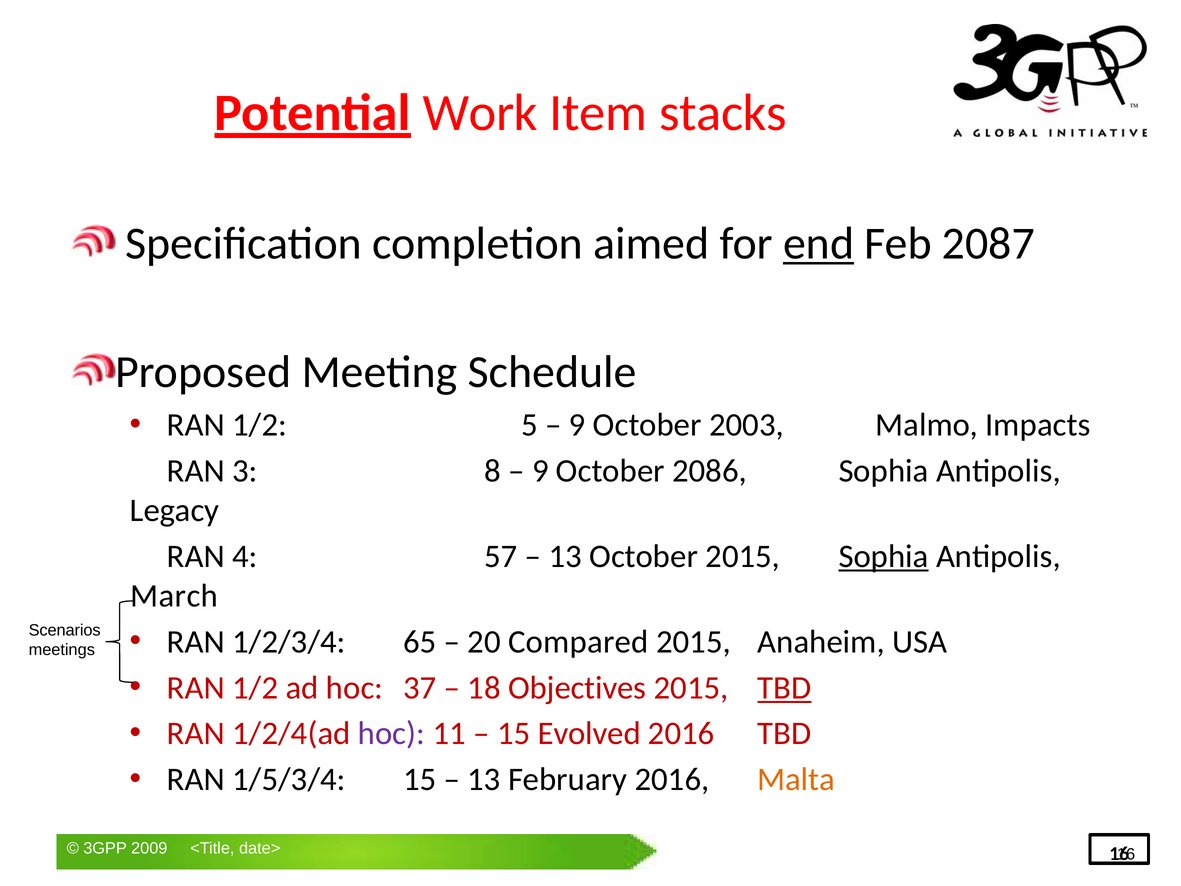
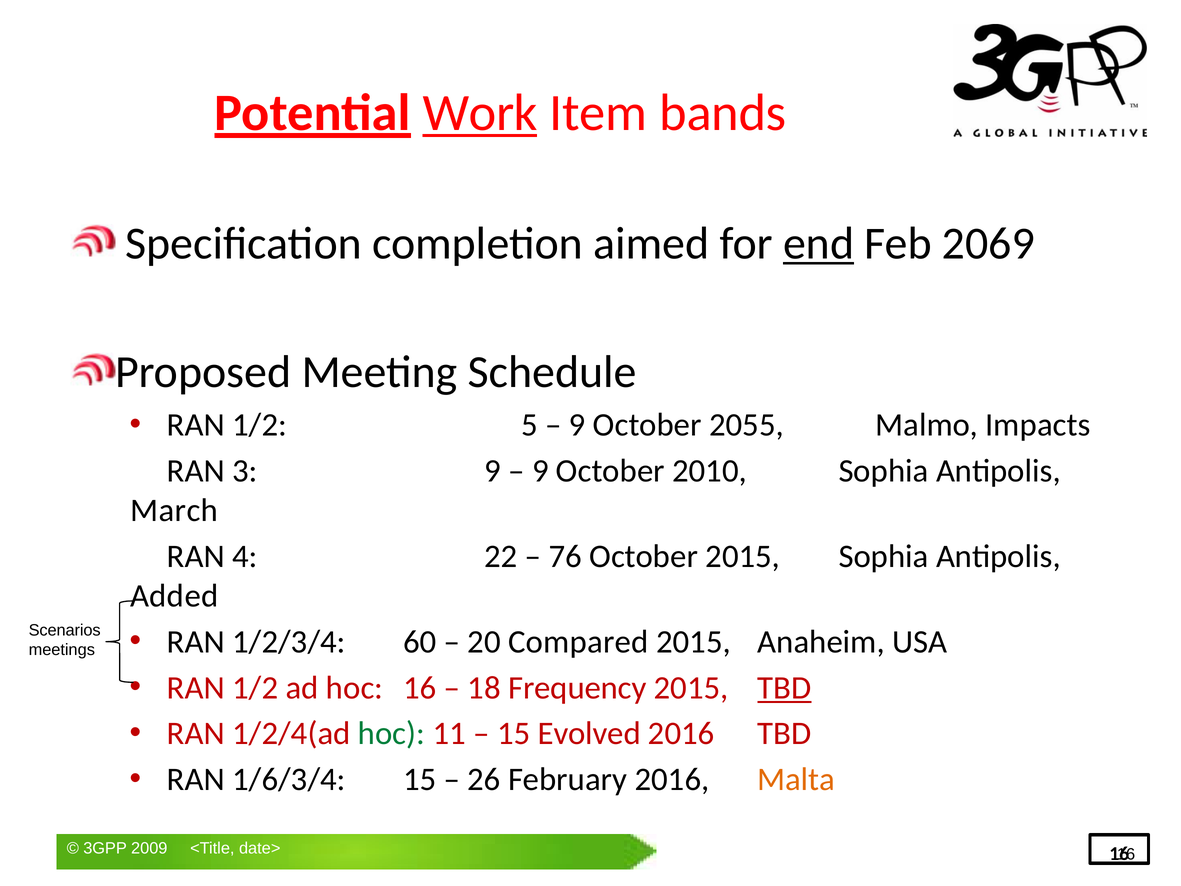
Work underline: none -> present
stacks: stacks -> bands
2087: 2087 -> 2069
2003: 2003 -> 2055
3 8: 8 -> 9
2086: 2086 -> 2010
Legacy: Legacy -> March
57: 57 -> 22
13 at (565, 556): 13 -> 76
Sophia at (884, 556) underline: present -> none
March: March -> Added
65: 65 -> 60
hoc 37: 37 -> 16
Objectives: Objectives -> Frequency
hoc at (392, 733) colour: purple -> green
1/5/3/4: 1/5/3/4 -> 1/6/3/4
13 at (484, 779): 13 -> 26
